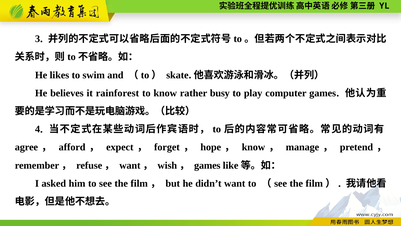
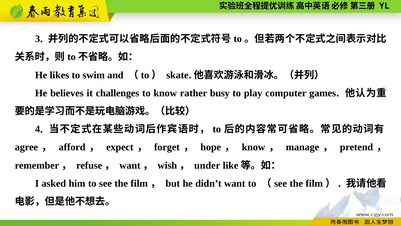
rainforest: rainforest -> challenges
wish， games: games -> under
